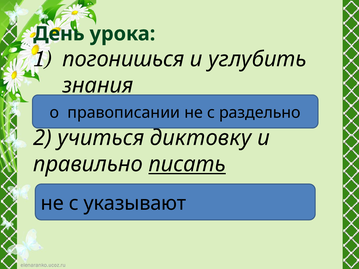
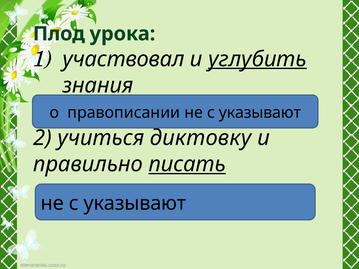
День: День -> Плод
погонишься: погонишься -> участвовал
углубить underline: none -> present
правописании не с раздельно: раздельно -> указывают
